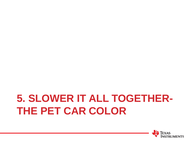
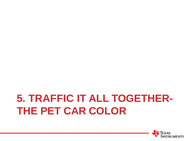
SLOWER: SLOWER -> TRAFFIC
